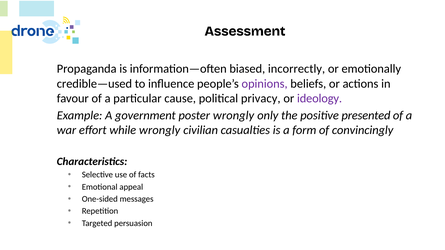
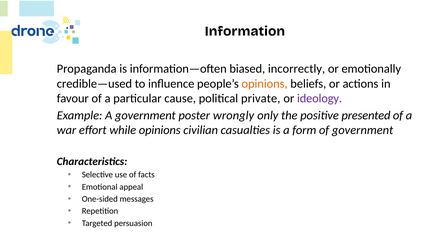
Assessment: Assessment -> Information
opinions at (265, 84) colour: purple -> orange
privacy: privacy -> private
while wrongly: wrongly -> opinions
of convincingly: convincingly -> government
